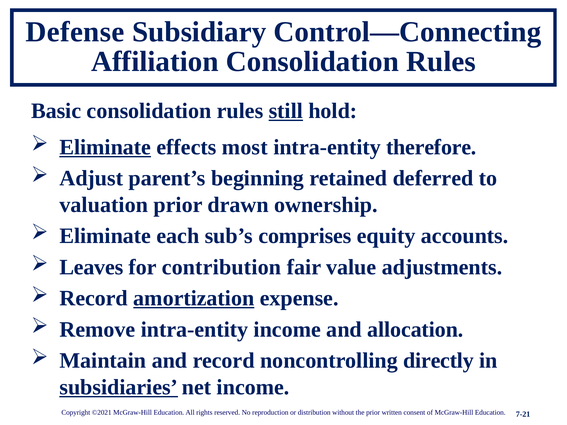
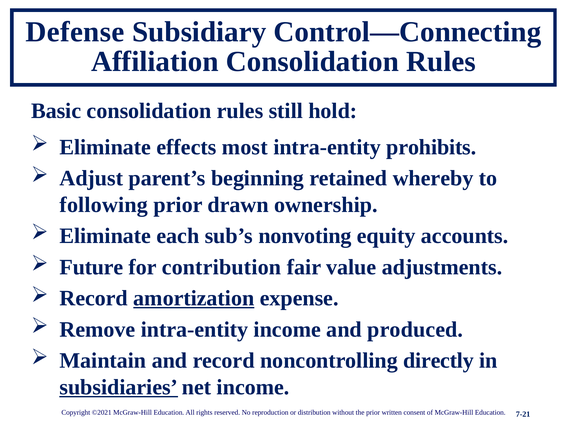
still underline: present -> none
Eliminate at (105, 147) underline: present -> none
therefore: therefore -> prohibits
deferred: deferred -> whereby
valuation: valuation -> following
comprises: comprises -> nonvoting
Leaves: Leaves -> Future
allocation: allocation -> produced
